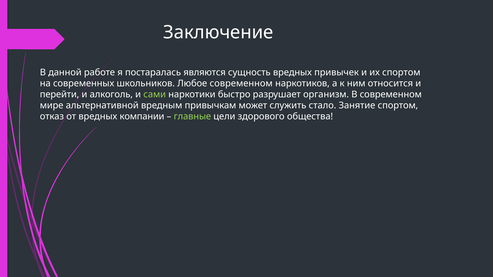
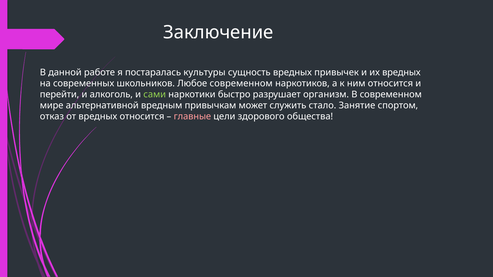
являются: являются -> культуры
их спортом: спортом -> вредных
вредных компании: компании -> относится
главные colour: light green -> pink
